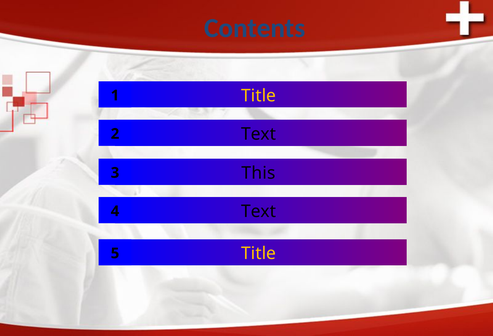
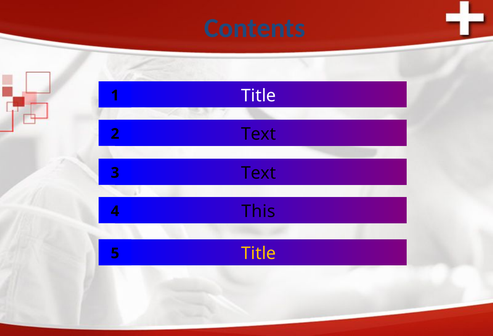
Title at (259, 95) colour: yellow -> white
This at (259, 173): This -> Text
Text at (259, 211): Text -> This
